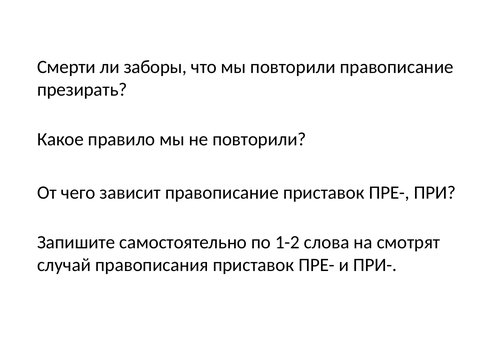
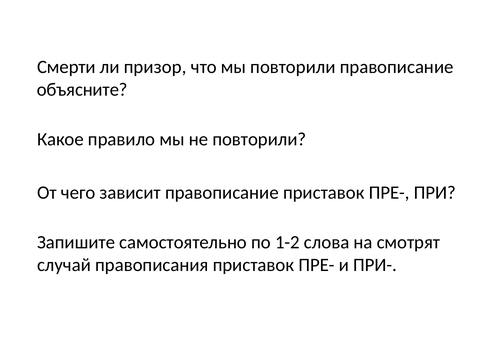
заборы: заборы -> призор
презирать: презирать -> объясните
